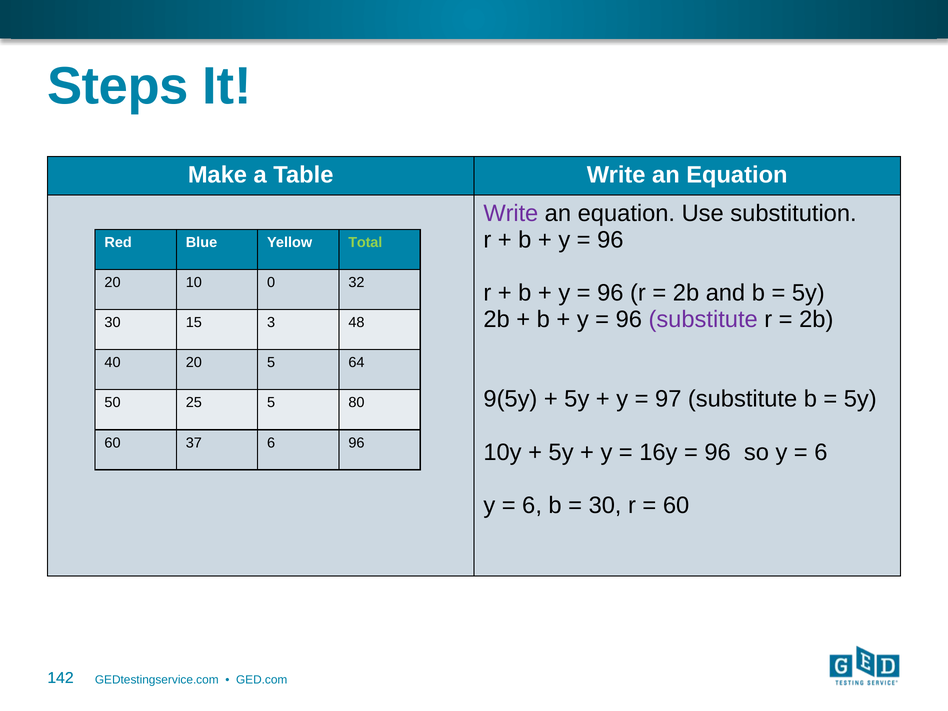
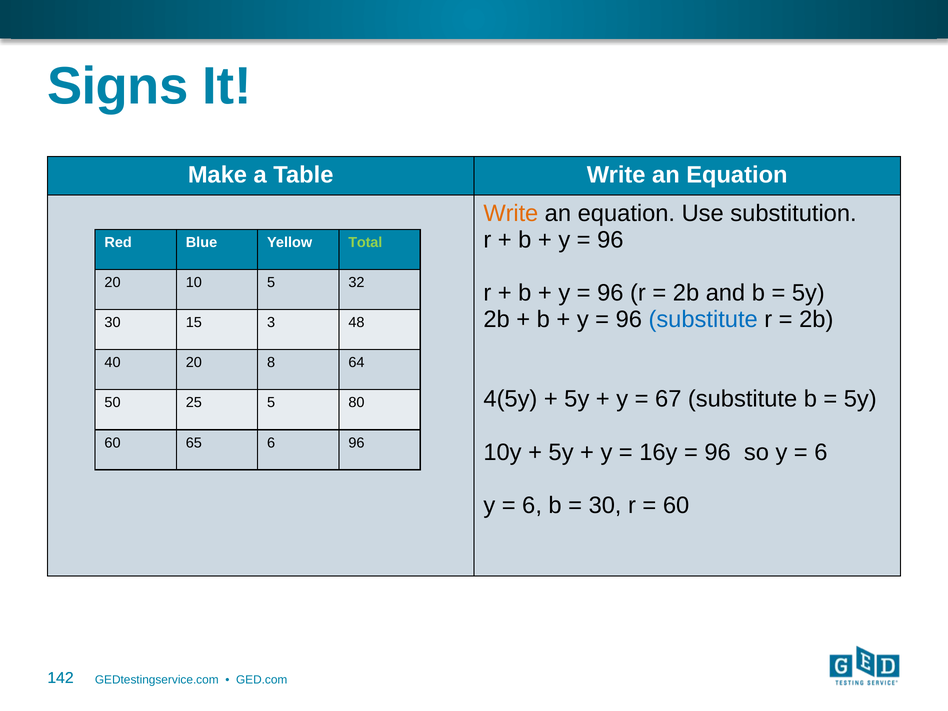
Steps: Steps -> Signs
Write at (511, 213) colour: purple -> orange
10 0: 0 -> 5
substitute at (703, 320) colour: purple -> blue
20 5: 5 -> 8
9(5y: 9(5y -> 4(5y
97: 97 -> 67
37: 37 -> 65
